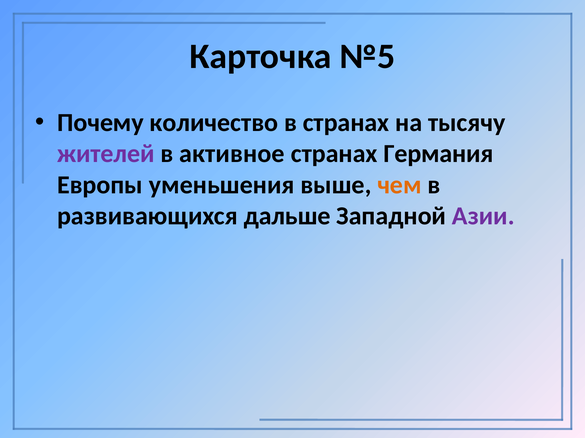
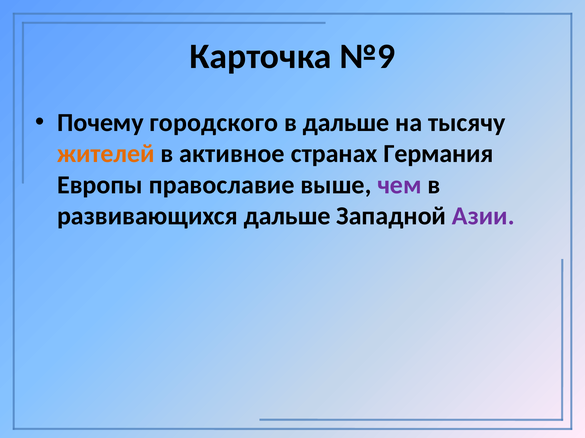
№5: №5 -> №9
количество: количество -> городского
в странах: странах -> дальше
жителей colour: purple -> orange
уменьшения: уменьшения -> православие
чем colour: orange -> purple
